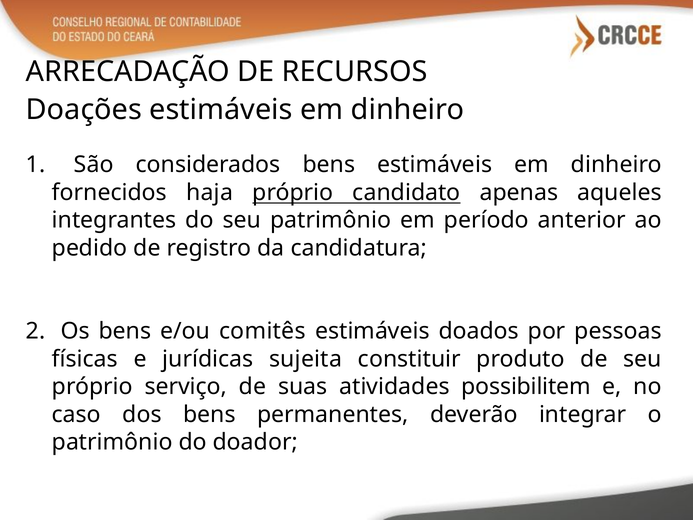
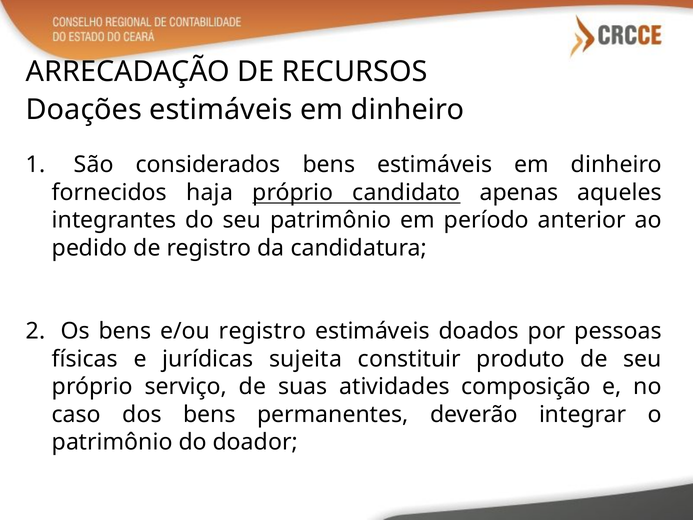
e/ou comitês: comitês -> registro
possibilitem: possibilitem -> composição
